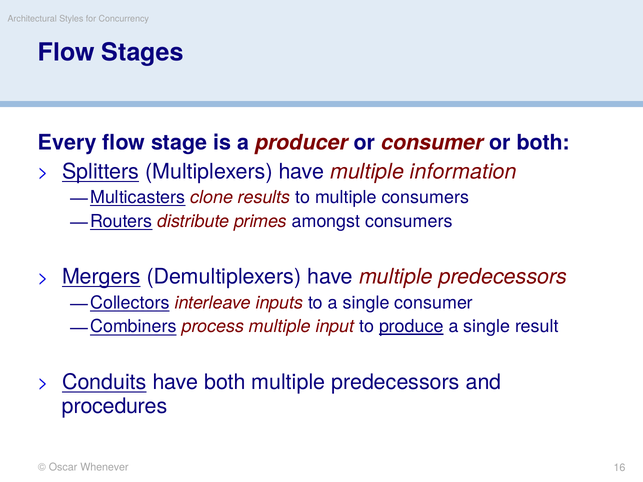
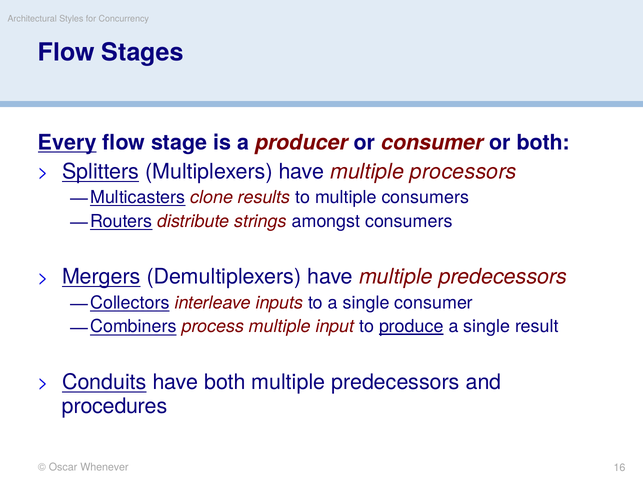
Every underline: none -> present
information: information -> processors
primes: primes -> strings
